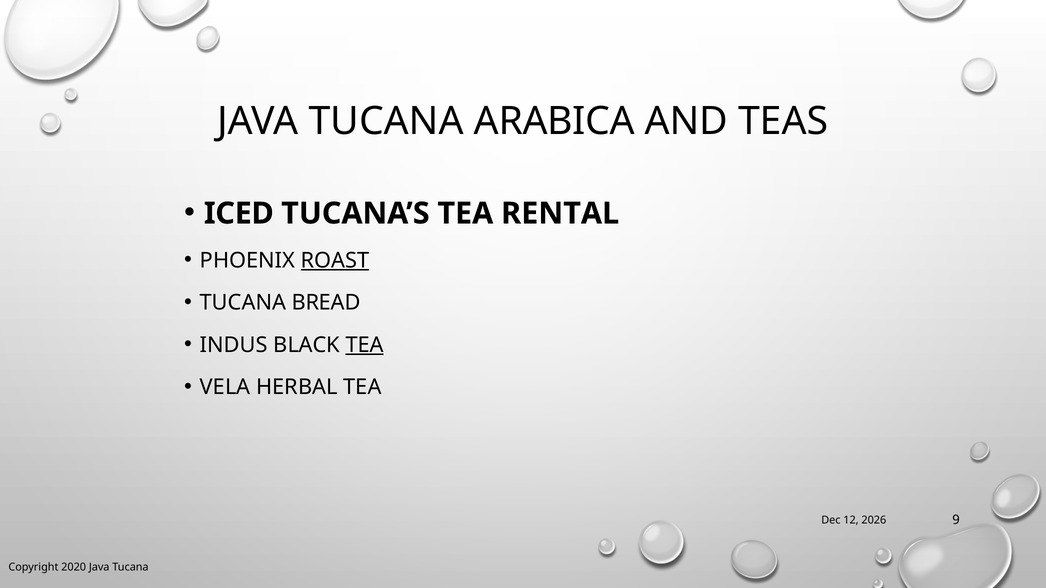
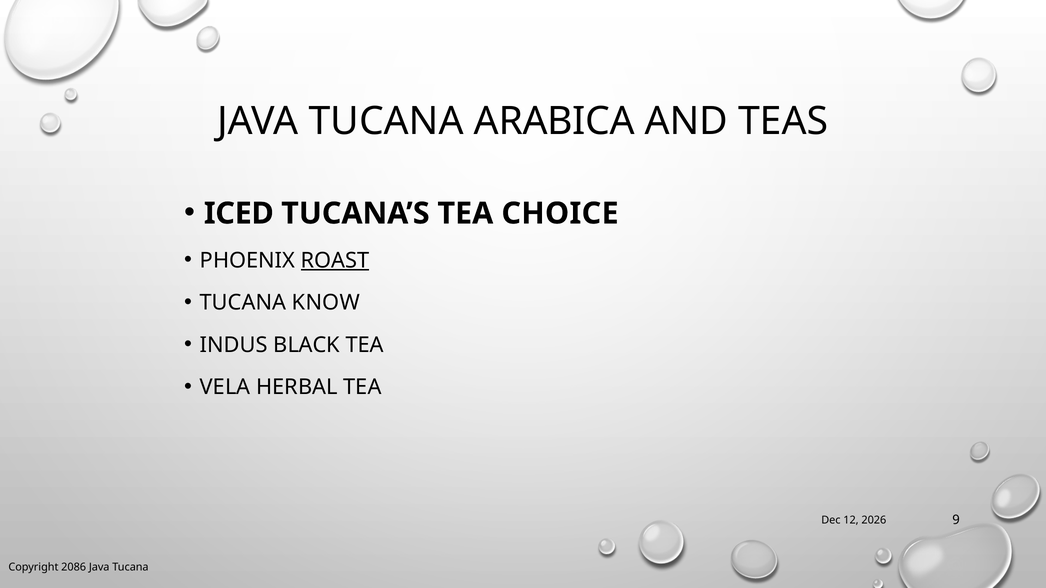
RENTAL: RENTAL -> CHOICE
BREAD: BREAD -> KNOW
TEA at (365, 345) underline: present -> none
2020: 2020 -> 2086
